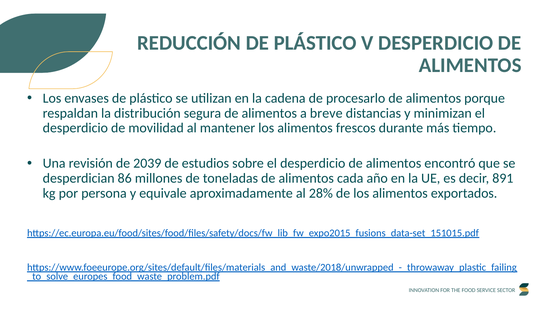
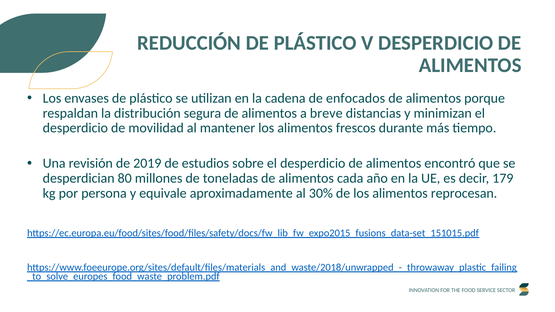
procesarlo: procesarlo -> enfocados
2039: 2039 -> 2019
86: 86 -> 80
891: 891 -> 179
28%: 28% -> 30%
exportados: exportados -> reprocesan
